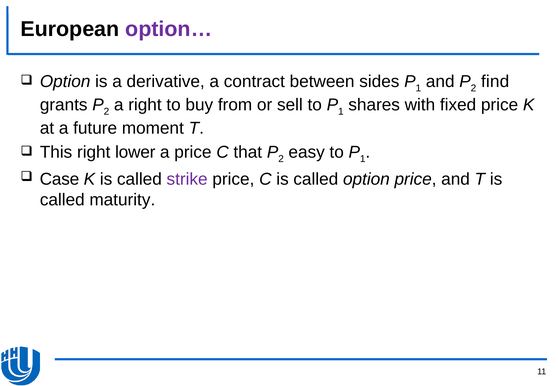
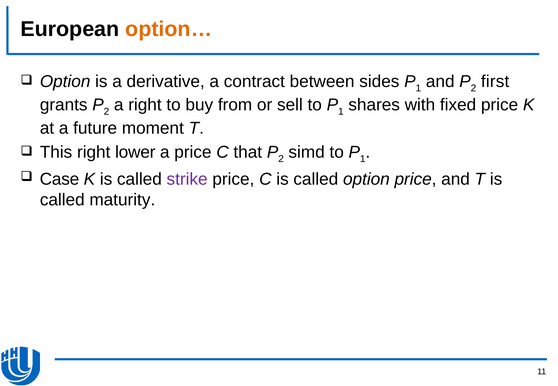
option… colour: purple -> orange
find: find -> first
easy: easy -> simd
